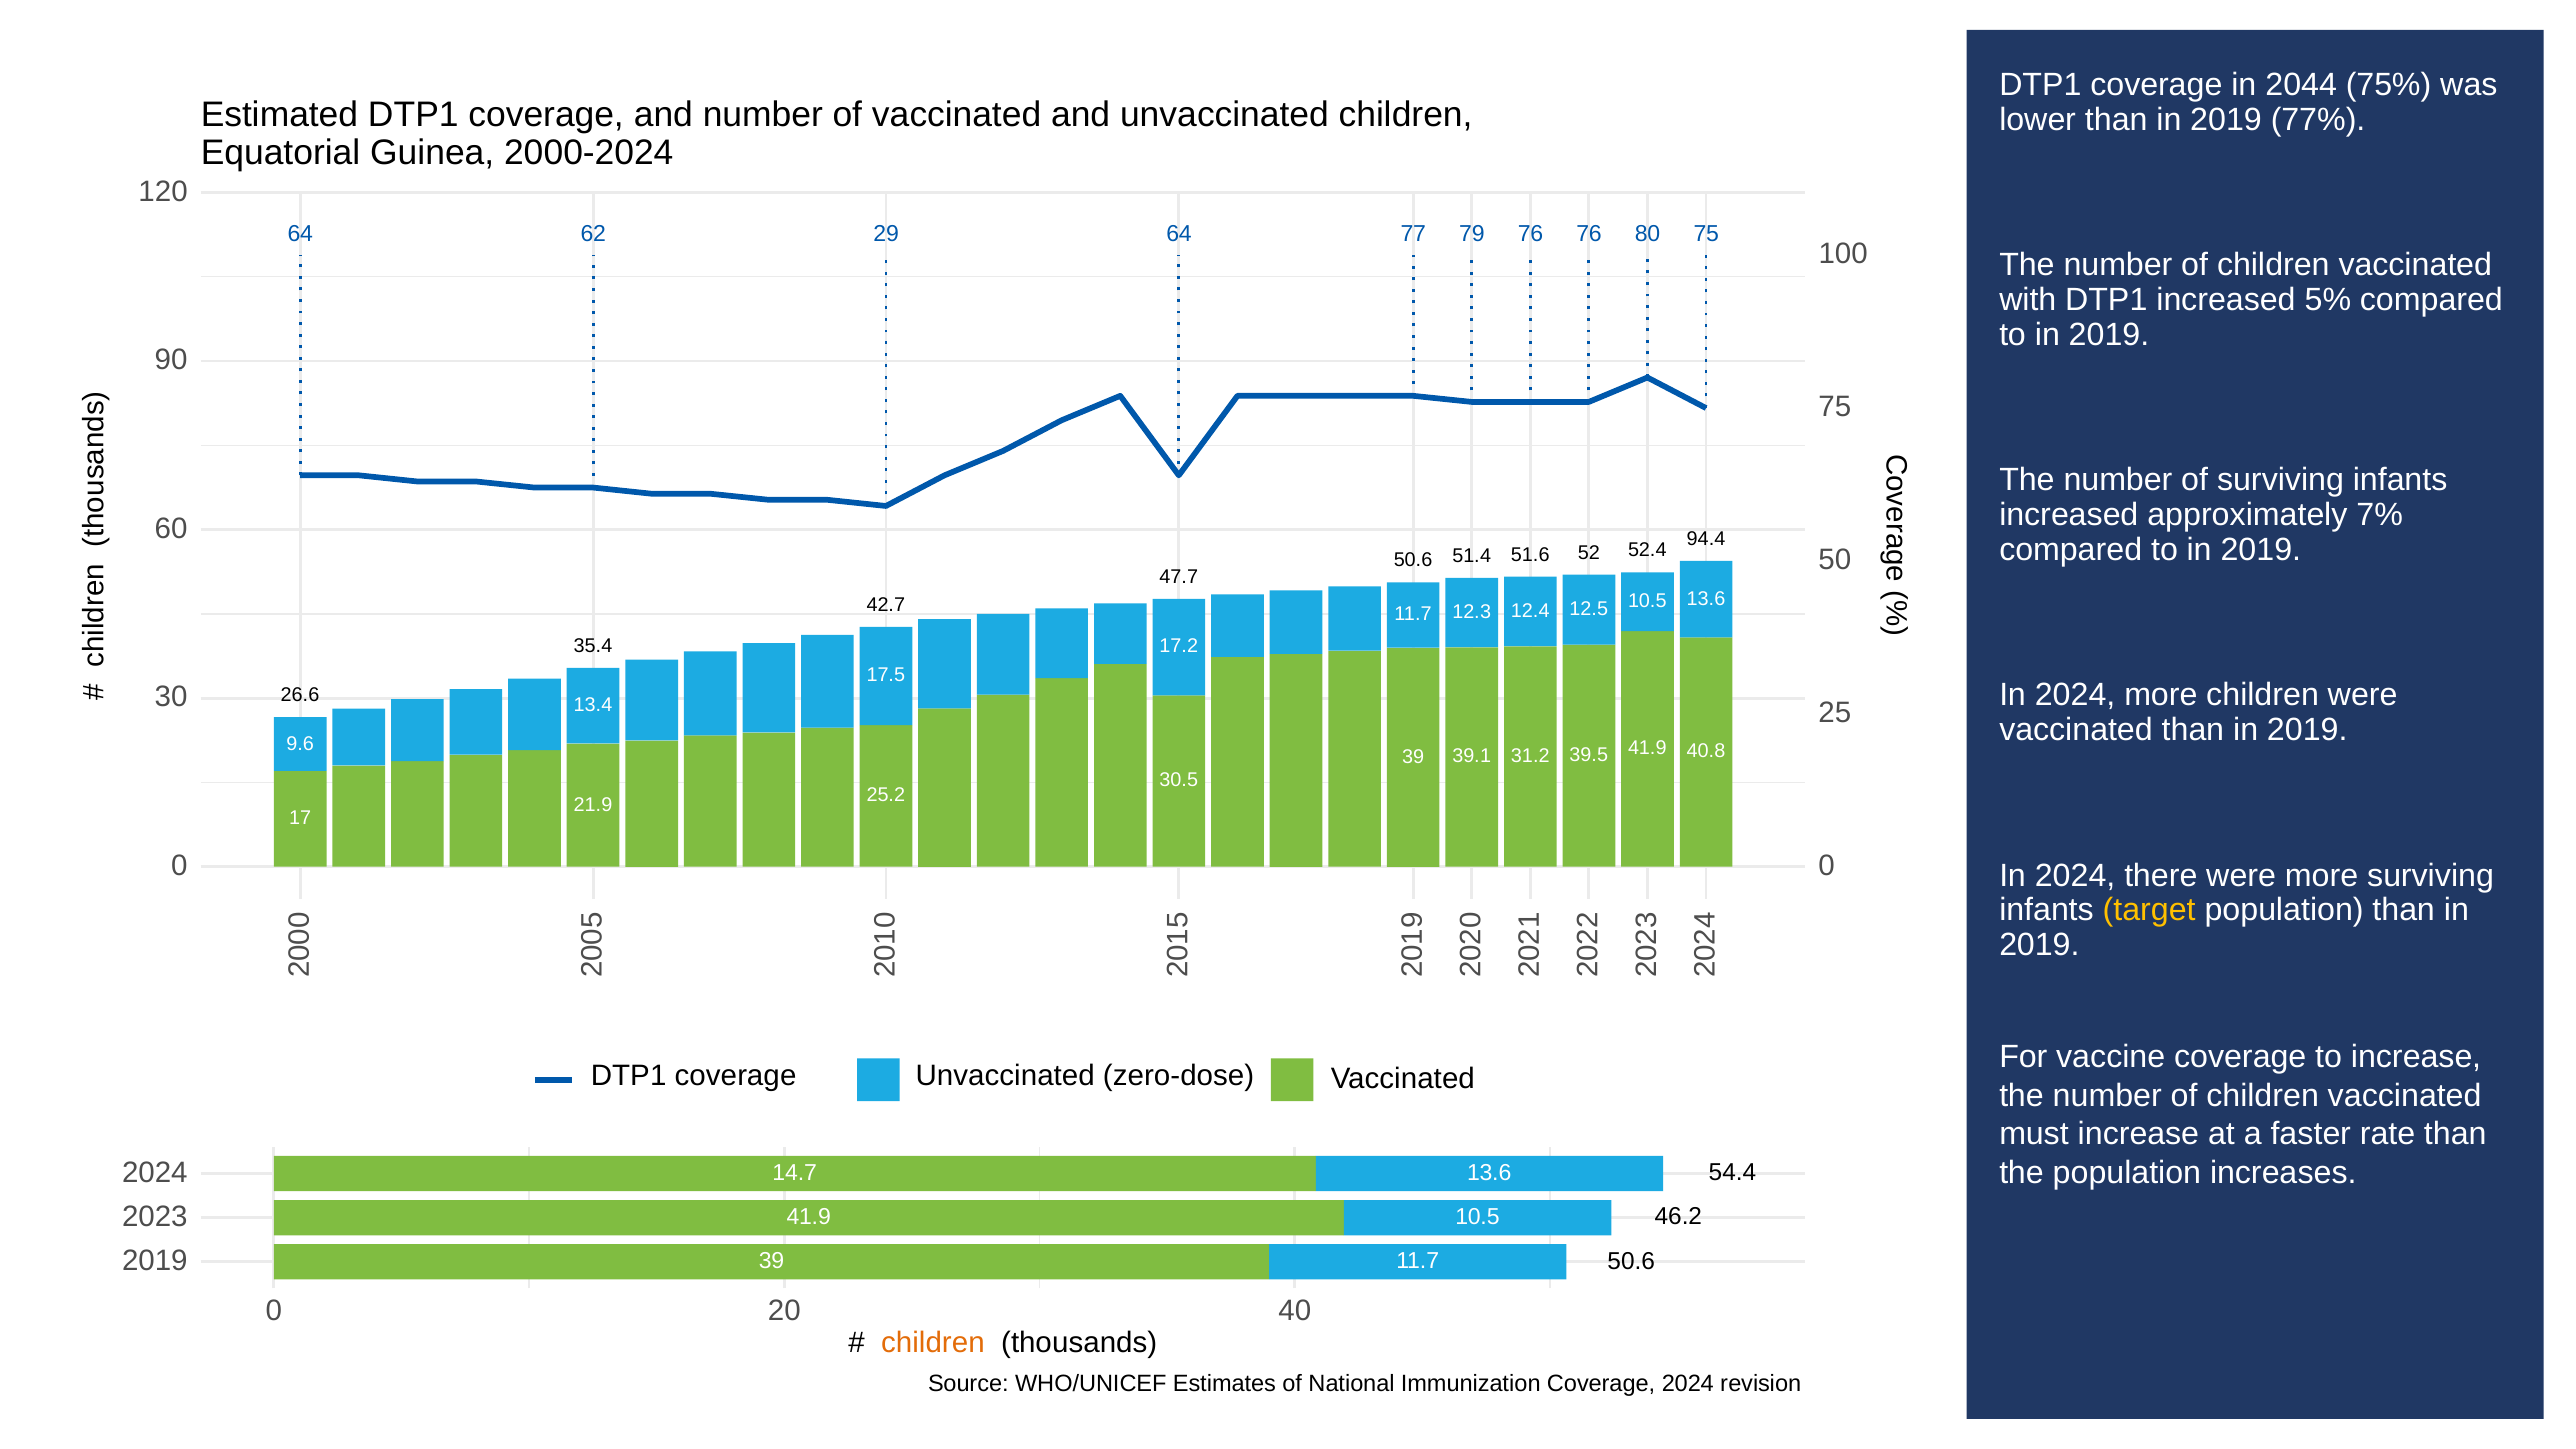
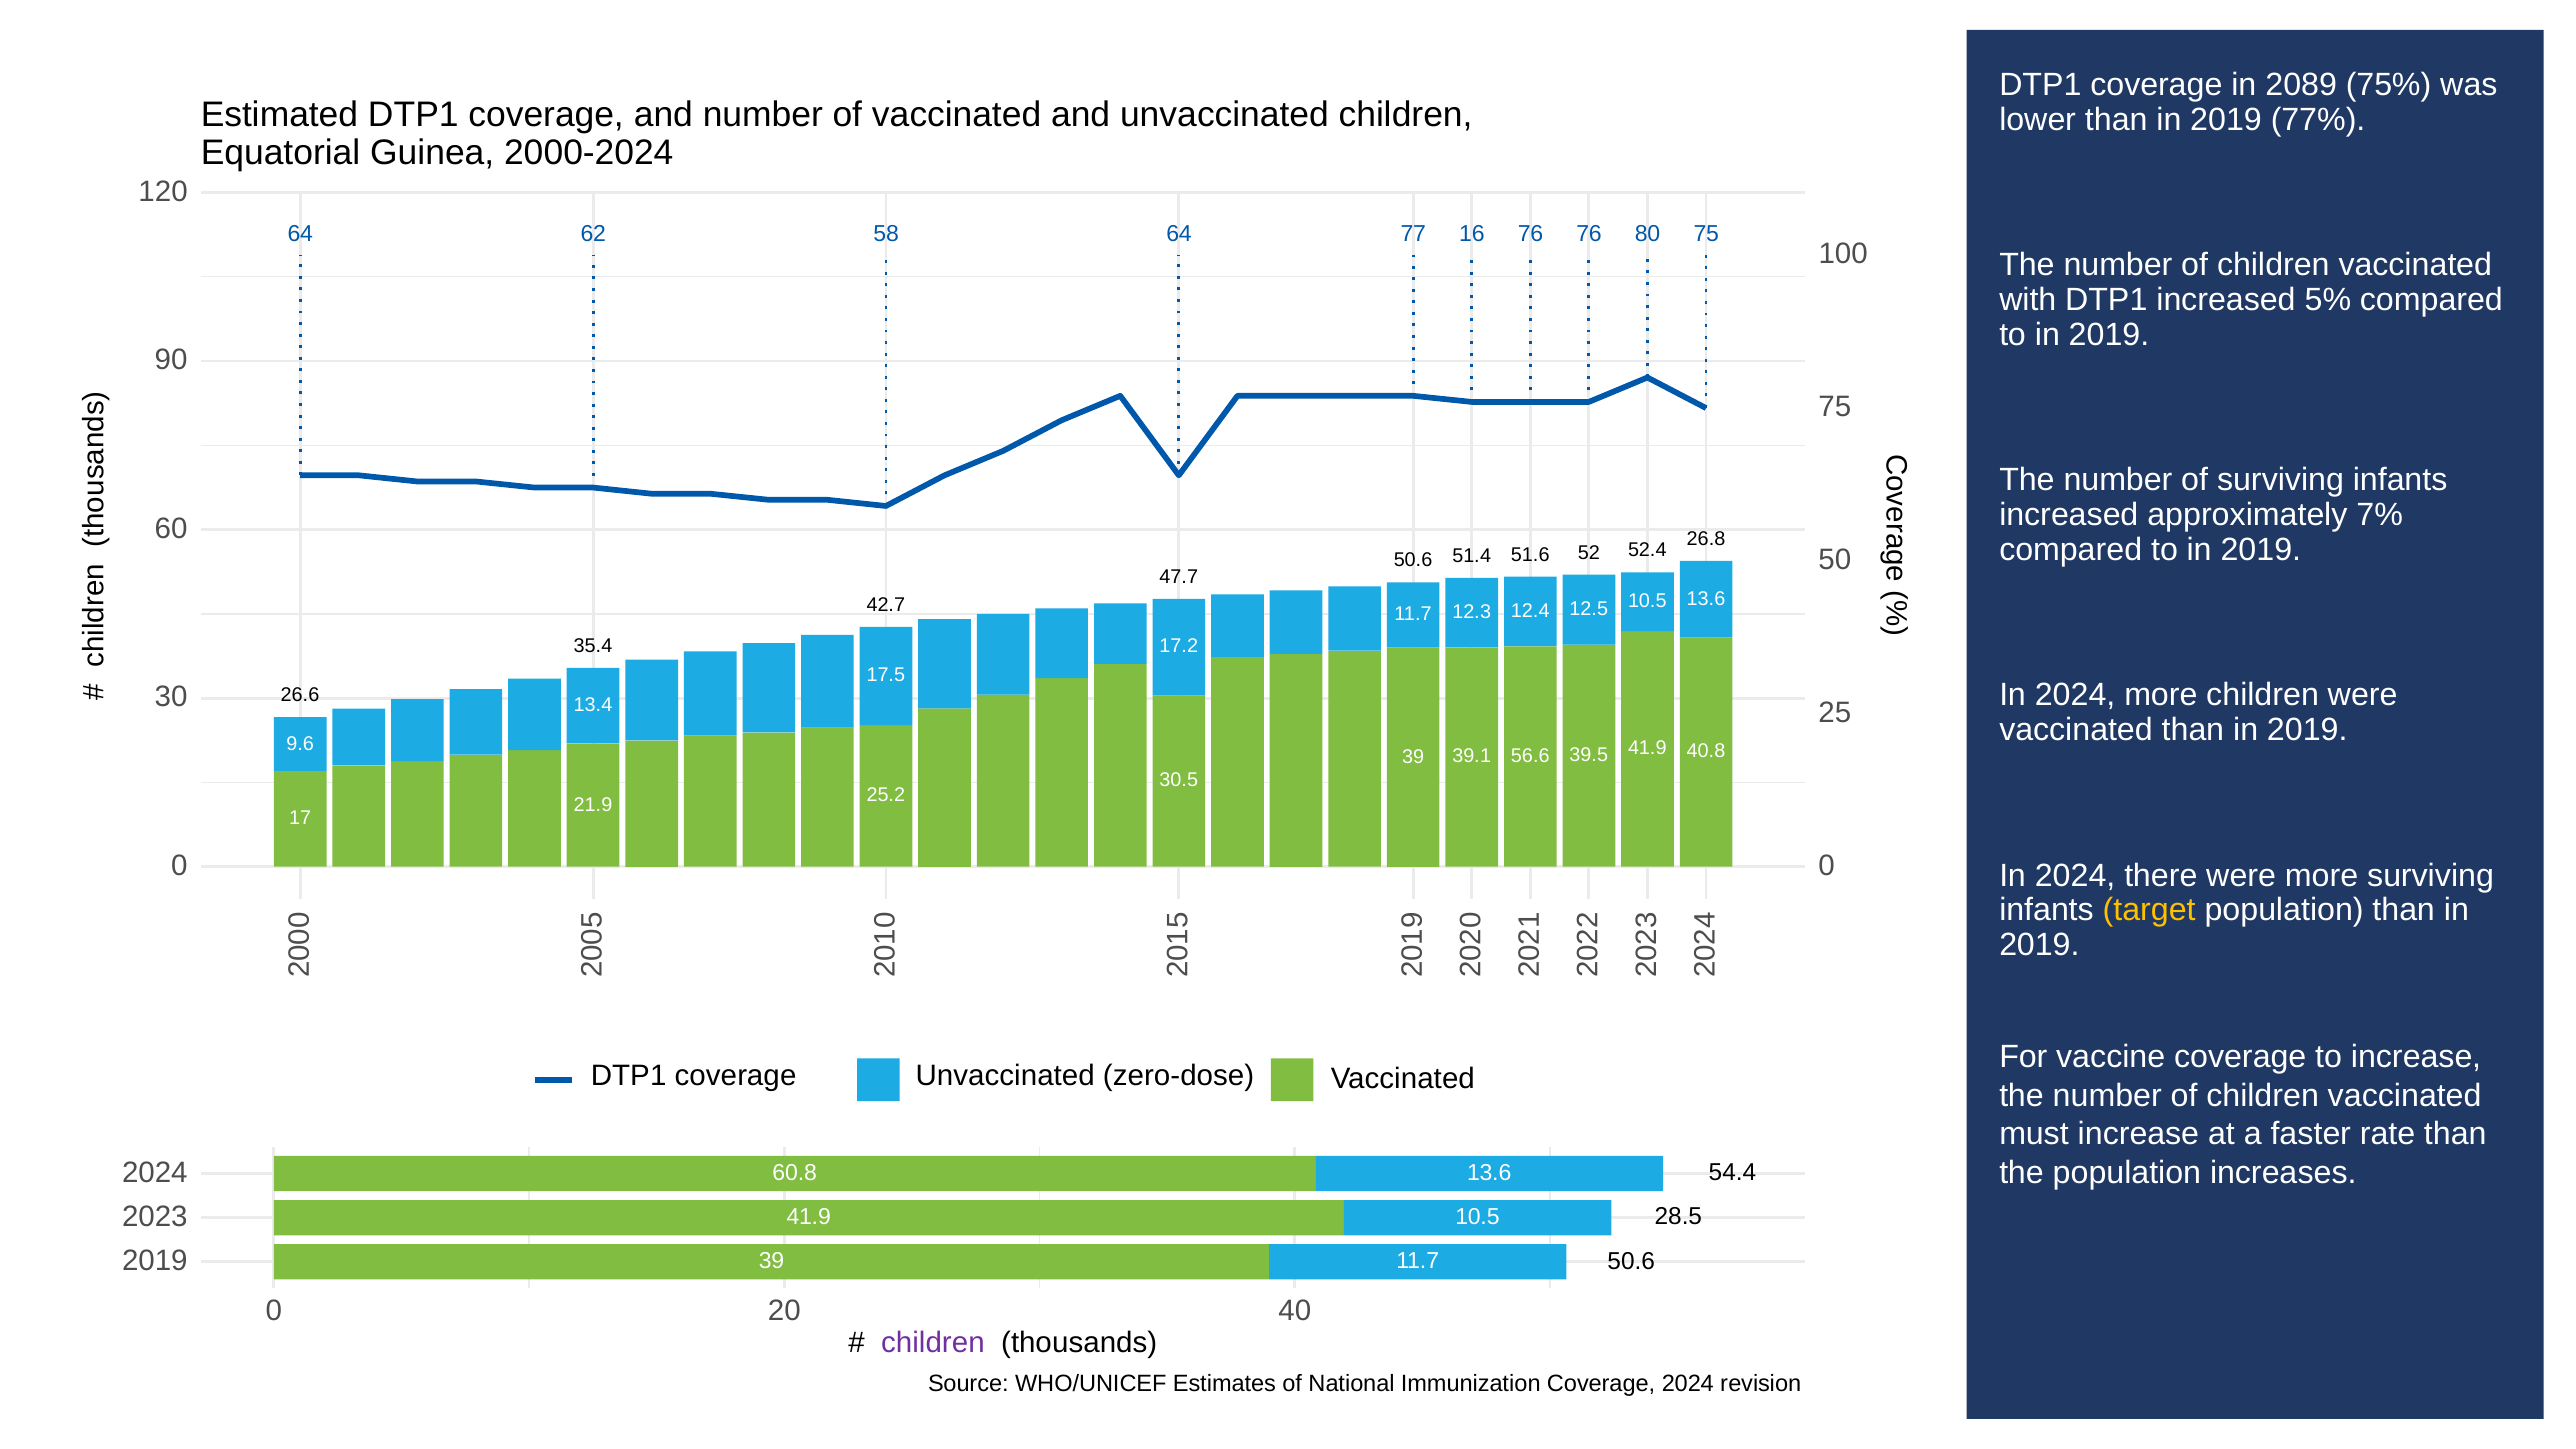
2044: 2044 -> 2089
29: 29 -> 58
79: 79 -> 16
94.4: 94.4 -> 26.8
31.2: 31.2 -> 56.6
14.7: 14.7 -> 60.8
46.2: 46.2 -> 28.5
children at (933, 1343) colour: orange -> purple
